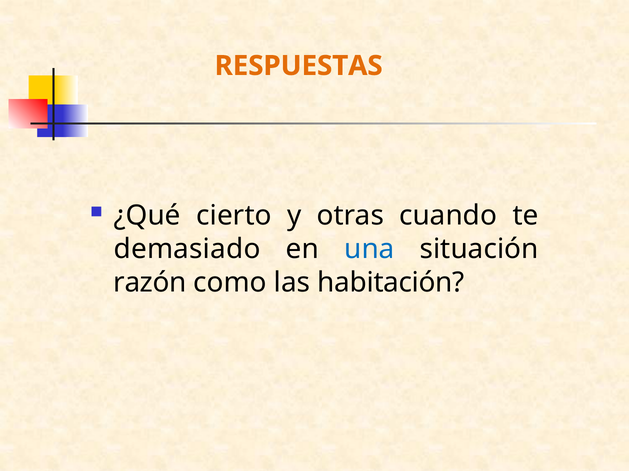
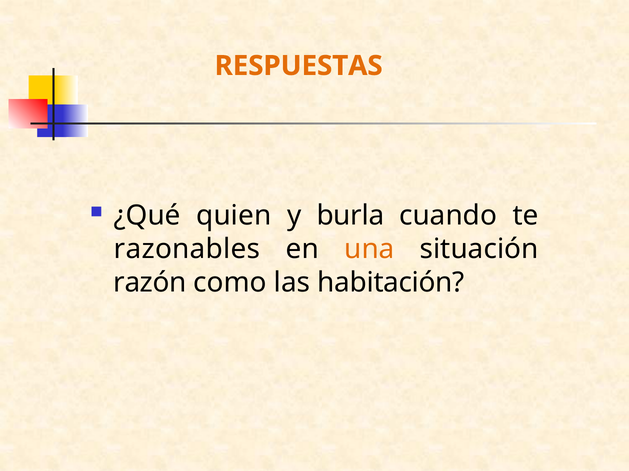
cierto: cierto -> quien
otras: otras -> burla
demasiado: demasiado -> razonables
una colour: blue -> orange
